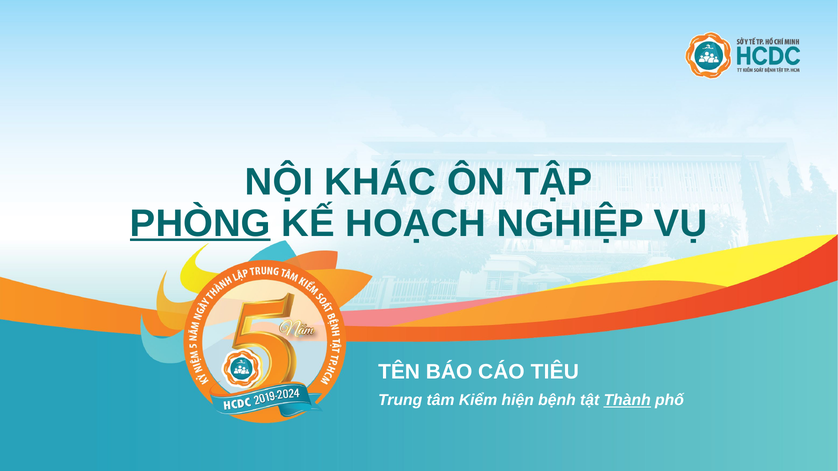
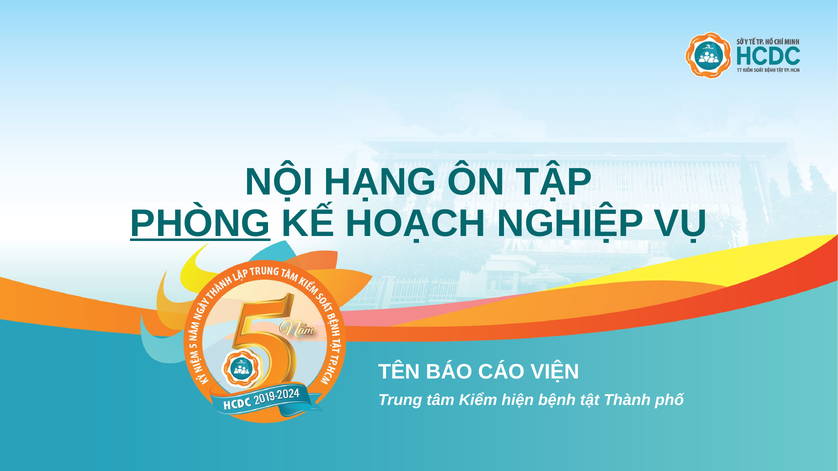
KHÁC: KHÁC -> HẠNG
TIÊU: TIÊU -> VIỆN
Thành underline: present -> none
